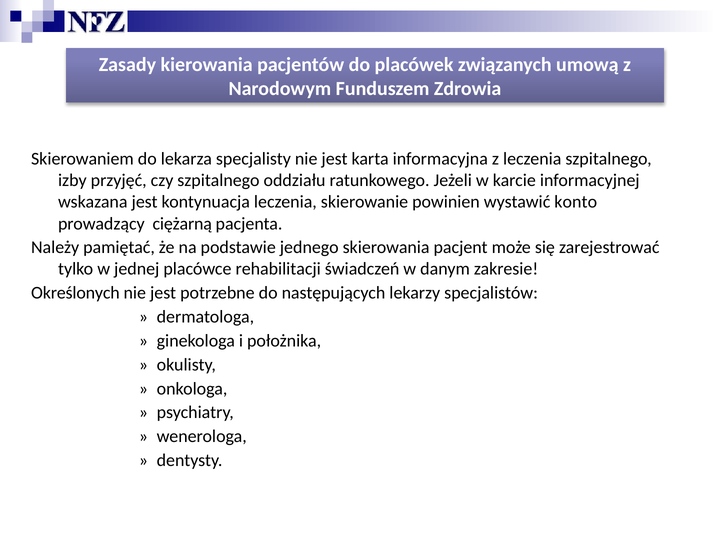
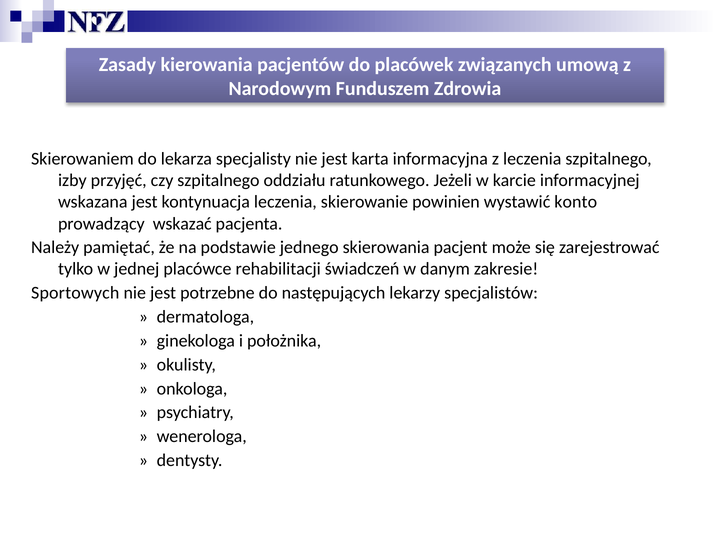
ciężarną: ciężarną -> wskazać
Określonych: Określonych -> Sportowych
